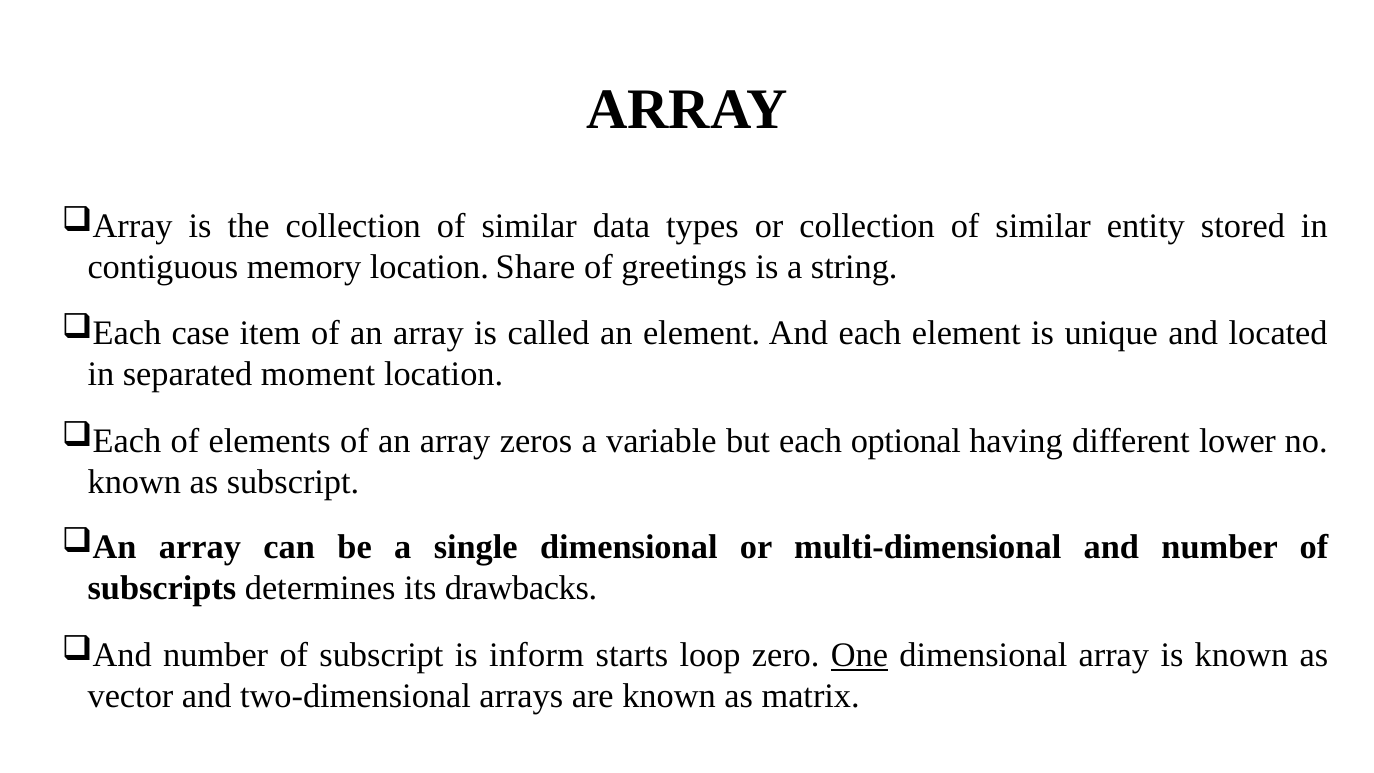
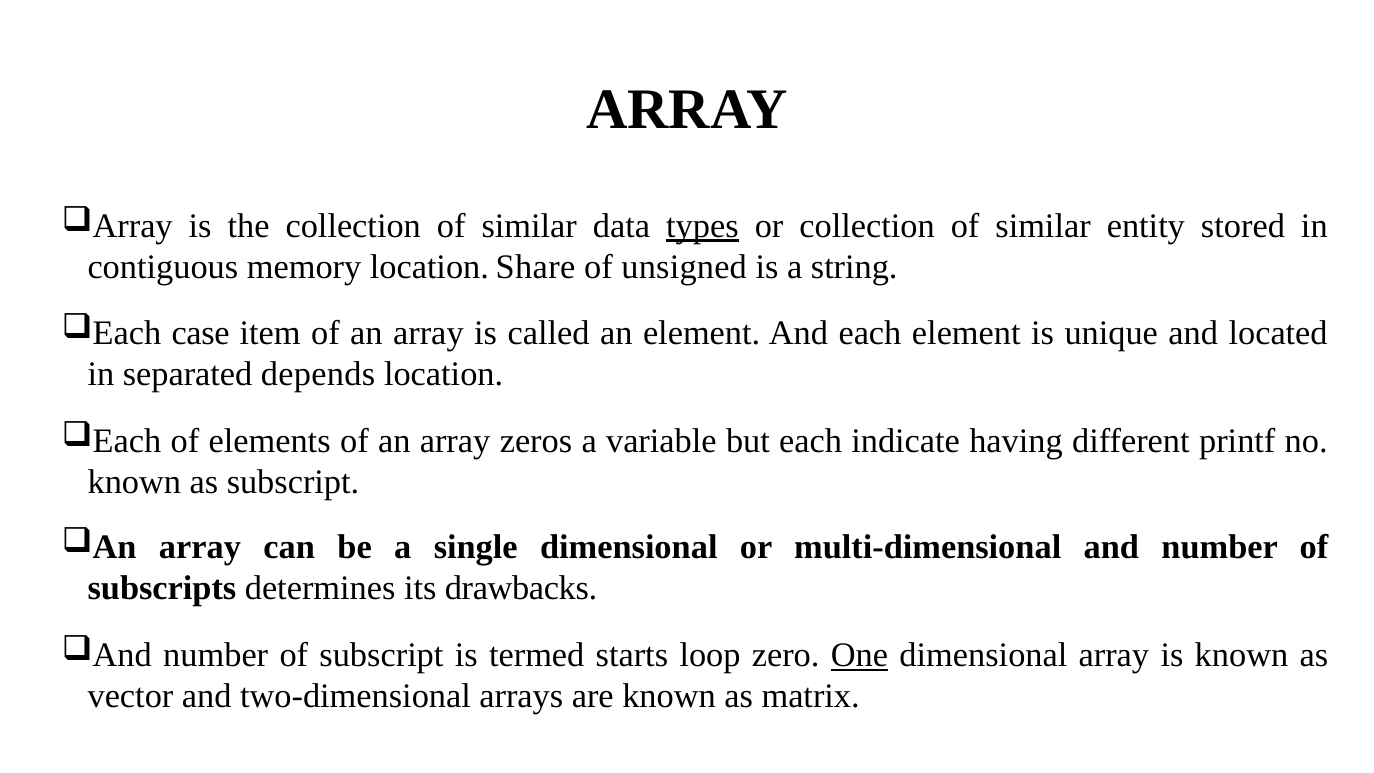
types underline: none -> present
greetings: greetings -> unsigned
moment: moment -> depends
optional: optional -> indicate
lower: lower -> printf
inform: inform -> termed
